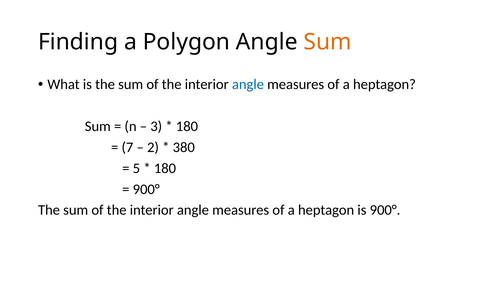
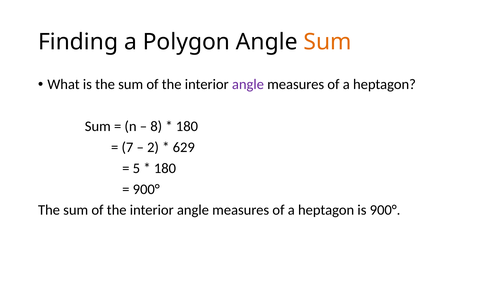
angle at (248, 84) colour: blue -> purple
3: 3 -> 8
380: 380 -> 629
